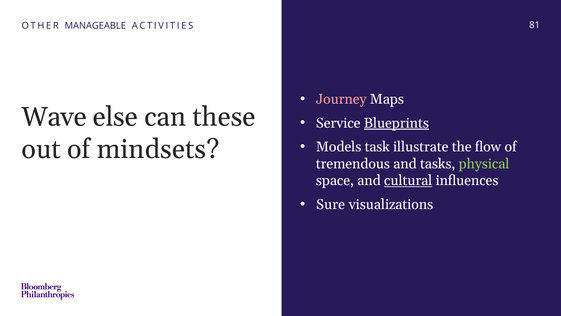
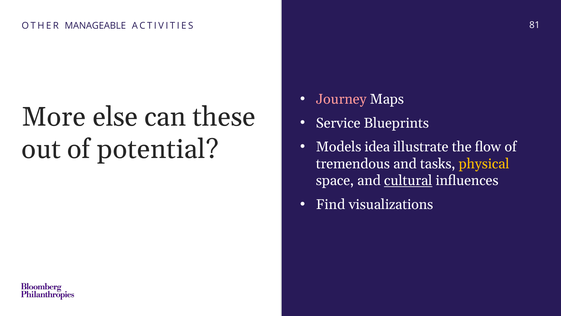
Wave: Wave -> More
Blueprints underline: present -> none
task: task -> idea
mindsets: mindsets -> potential
physical colour: light green -> yellow
Sure: Sure -> Find
